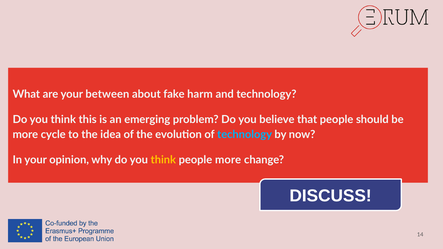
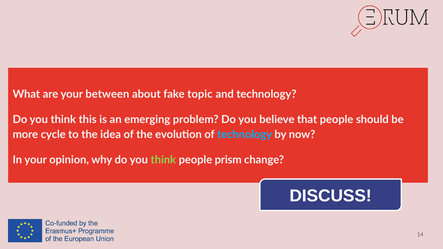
harm: harm -> topic
think at (163, 160) colour: yellow -> light green
people more: more -> prism
